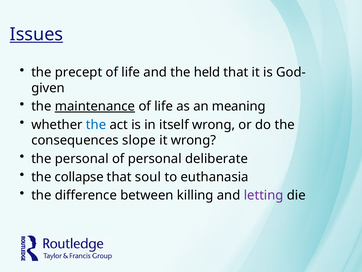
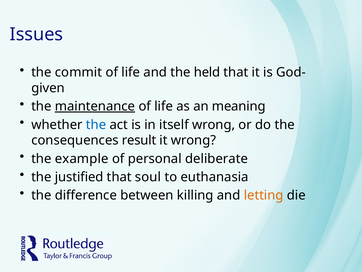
Issues underline: present -> none
precept: precept -> commit
slope: slope -> result
the personal: personal -> example
collapse: collapse -> justified
letting colour: purple -> orange
